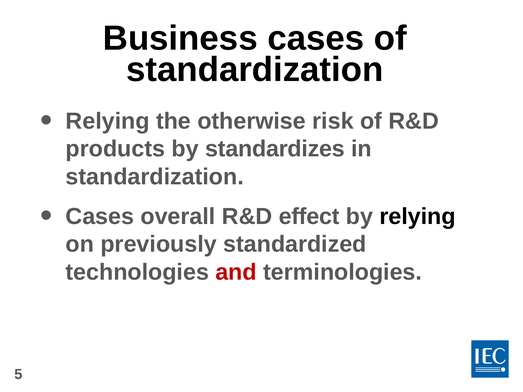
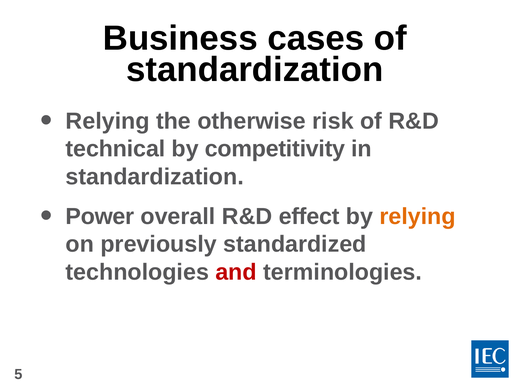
products: products -> technical
standardizes: standardizes -> competitivity
Cases at (100, 216): Cases -> Power
relying at (418, 216) colour: black -> orange
